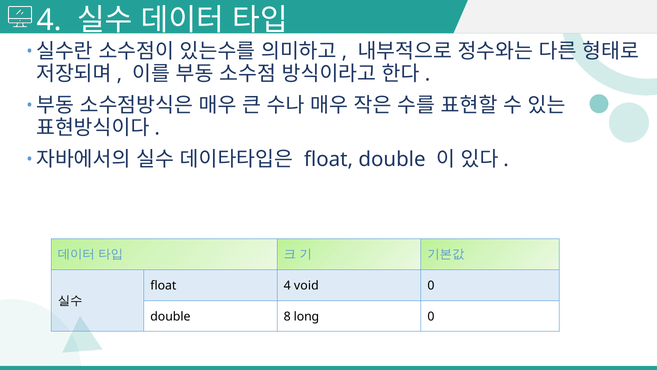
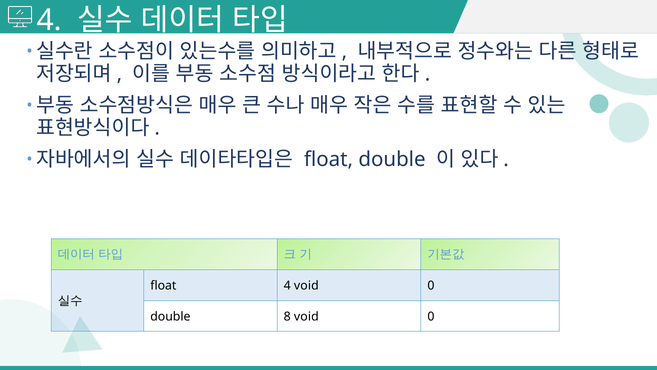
8 long: long -> void
